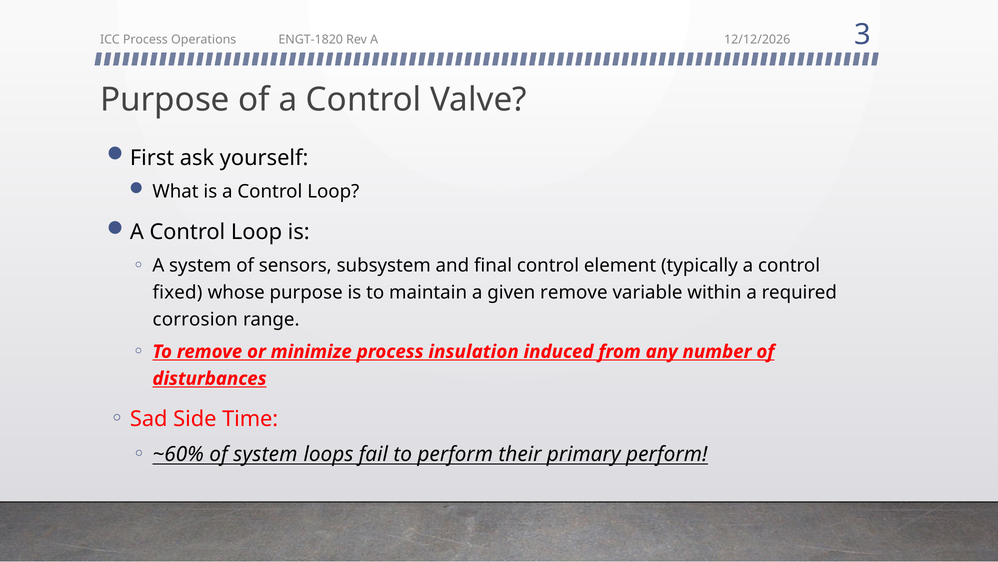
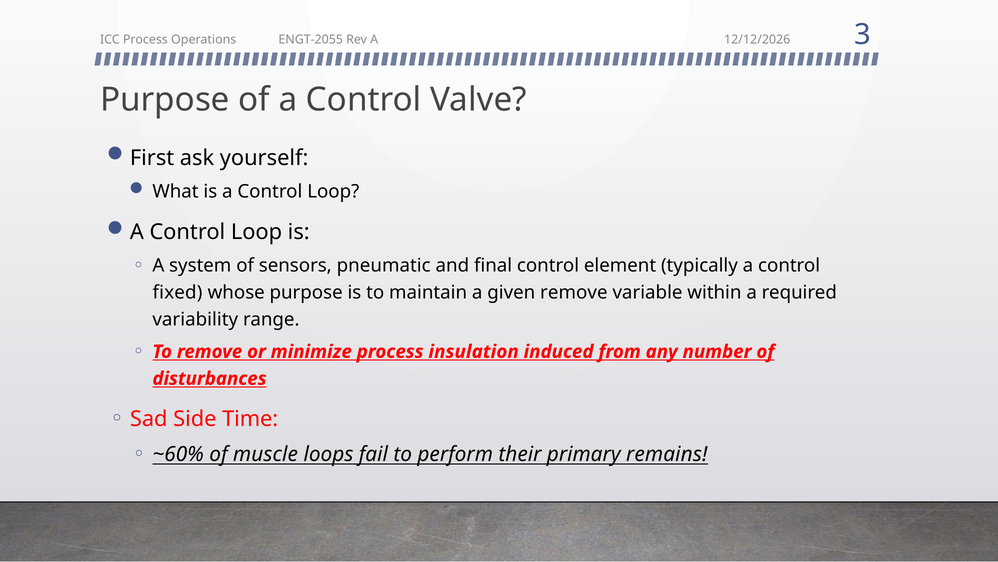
ENGT-1820: ENGT-1820 -> ENGT-2055
subsystem: subsystem -> pneumatic
corrosion: corrosion -> variability
of system: system -> muscle
primary perform: perform -> remains
